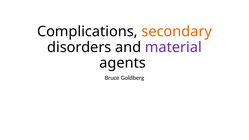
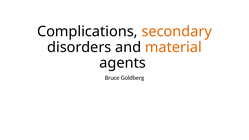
material colour: purple -> orange
